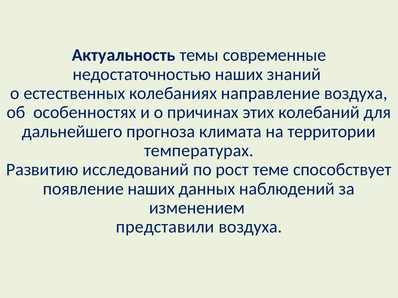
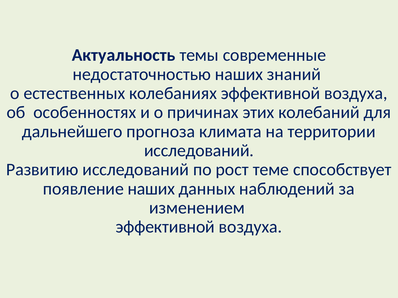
колебаниях направление: направление -> эффективной
температурах at (199, 151): температурах -> исследований
представили at (165, 227): представили -> эффективной
